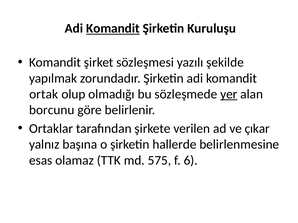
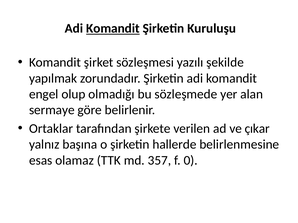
ortak: ortak -> engel
yer underline: present -> none
borcunu: borcunu -> sermaye
575: 575 -> 357
6: 6 -> 0
